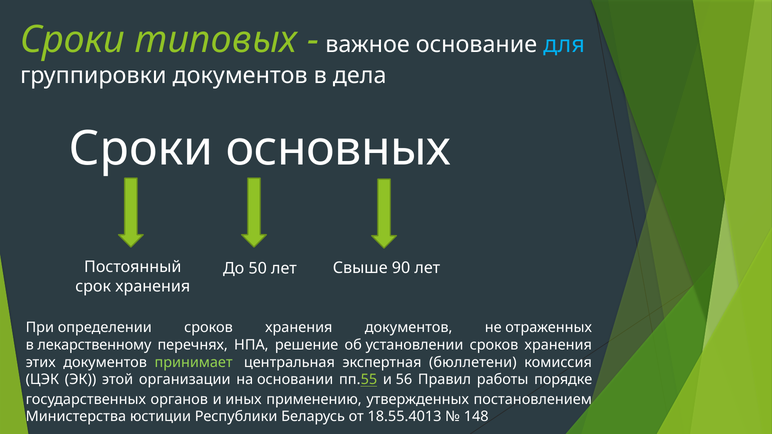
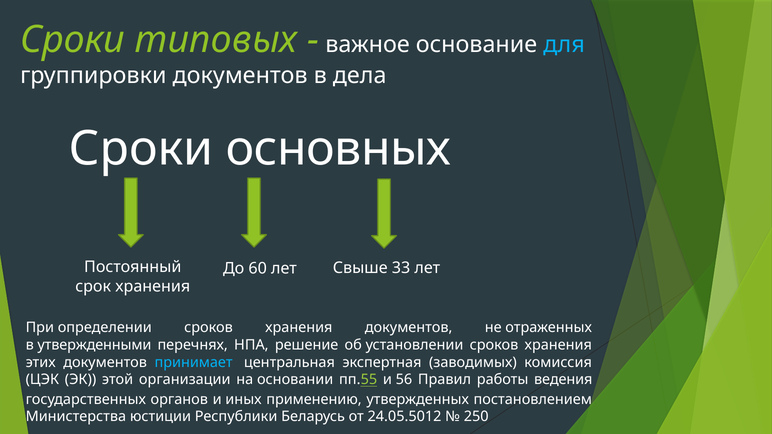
50: 50 -> 60
90: 90 -> 33
лекарственному: лекарственному -> утвержденными
принимает colour: light green -> light blue
бюллетени: бюллетени -> заводимых
порядке: порядке -> ведения
18.55.4013: 18.55.4013 -> 24.05.5012
148: 148 -> 250
